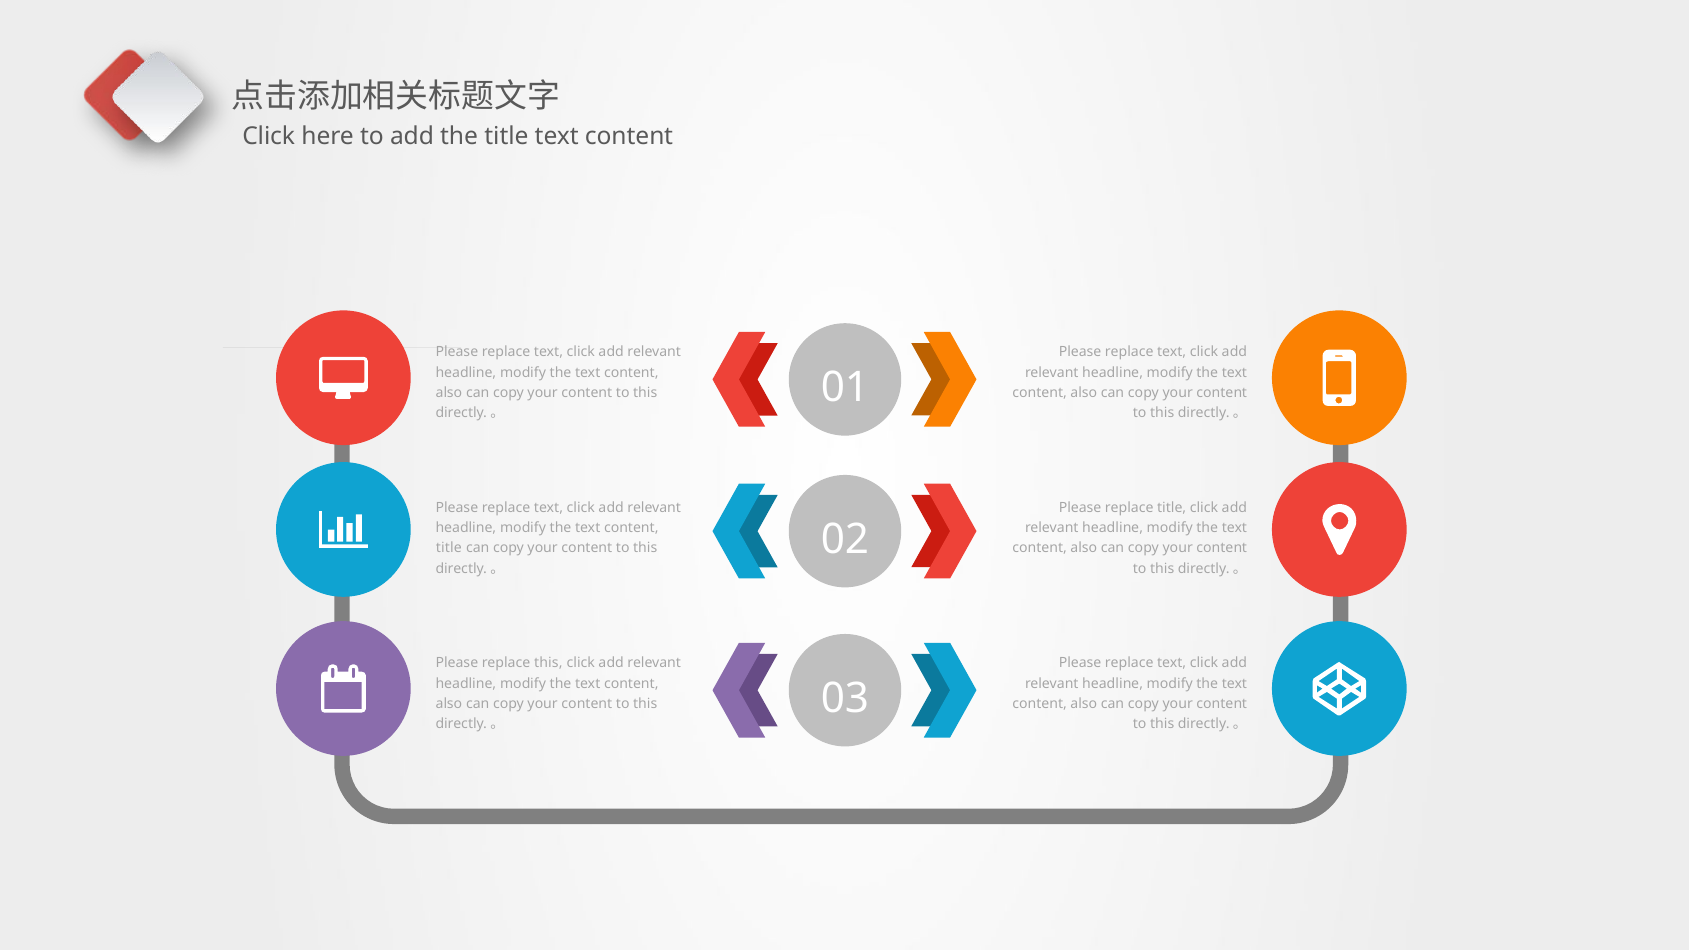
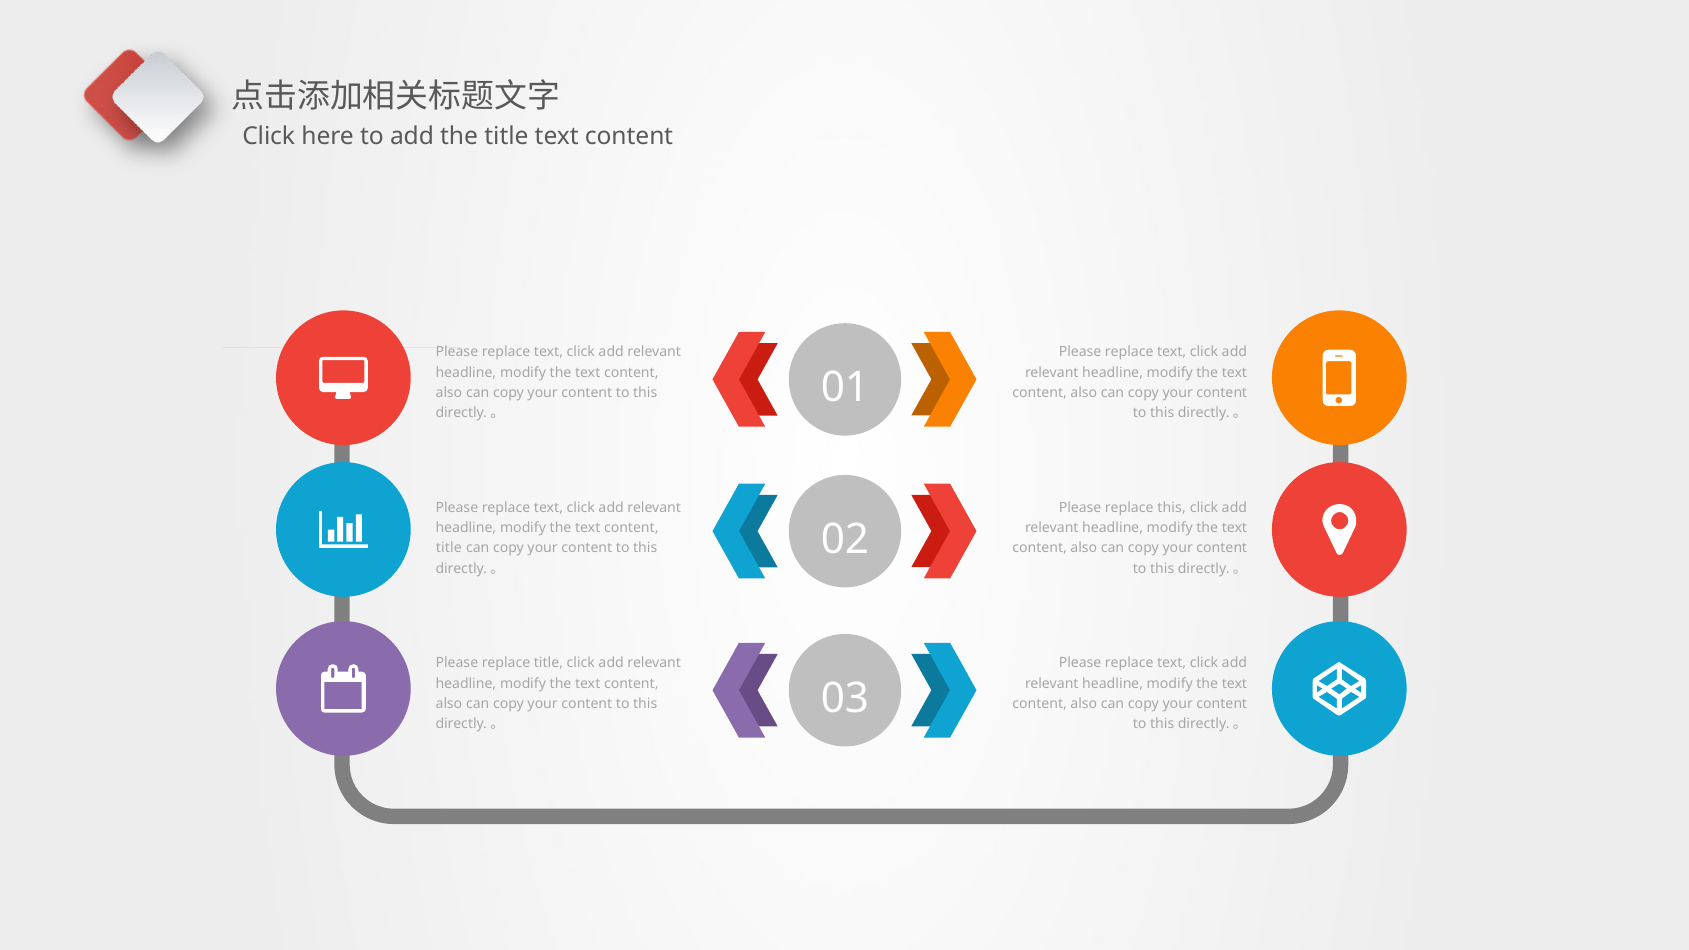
replace title: title -> this
replace this: this -> title
